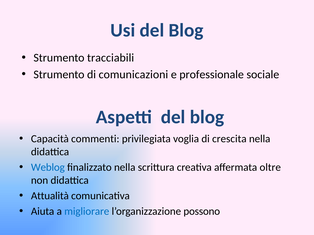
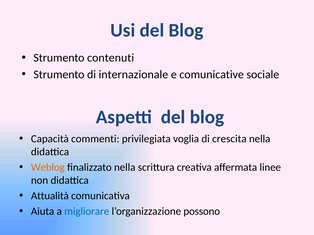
tracciabili: tracciabili -> contenuti
comunicazioni: comunicazioni -> internazionale
professionale: professionale -> comunicative
Weblog colour: blue -> orange
oltre: oltre -> linee
